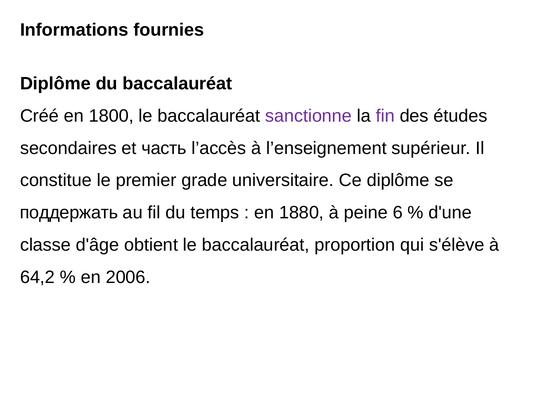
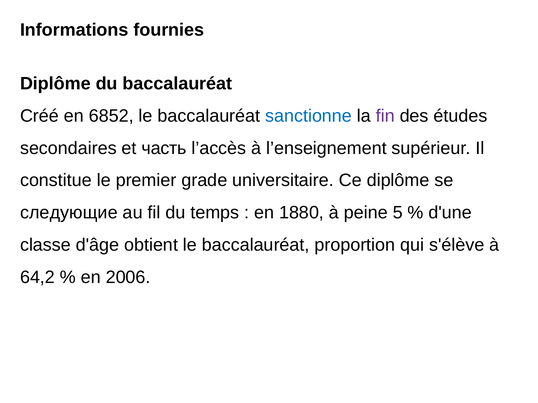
1800: 1800 -> 6852
sanctionne colour: purple -> blue
поддержать: поддержать -> следующие
6: 6 -> 5
